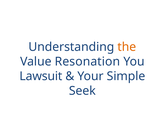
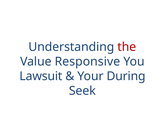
the colour: orange -> red
Resonation: Resonation -> Responsive
Simple: Simple -> During
